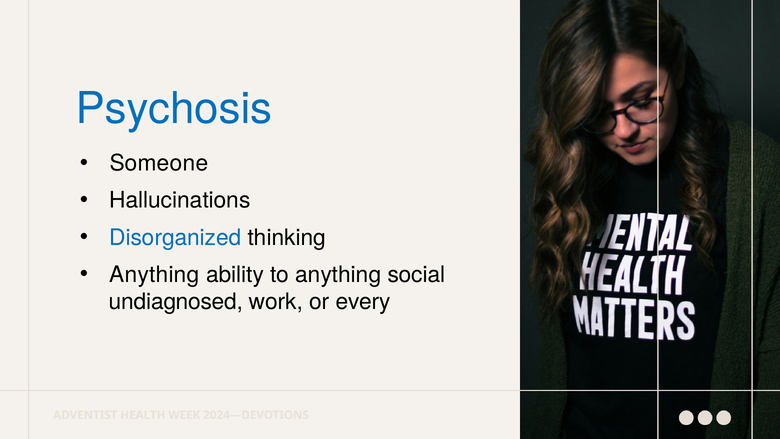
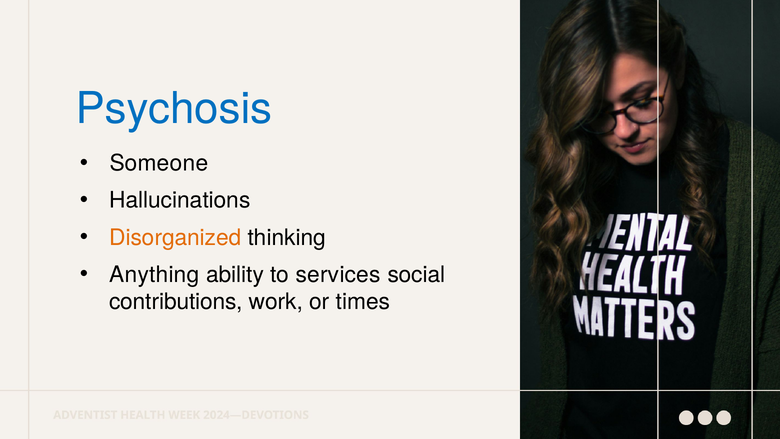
Disorganized colour: blue -> orange
to anything: anything -> services
undiagnosed: undiagnosed -> contributions
every: every -> times
